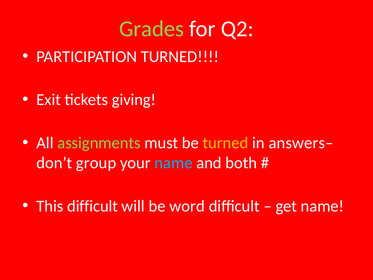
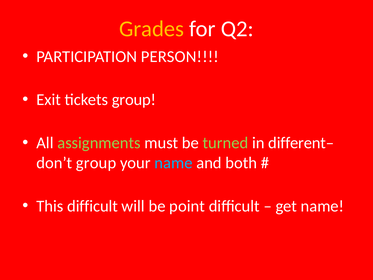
Grades colour: light green -> yellow
PARTICIPATION TURNED: TURNED -> PERSON
tickets giving: giving -> group
turned at (226, 143) colour: yellow -> light green
answers–: answers– -> different–
word: word -> point
